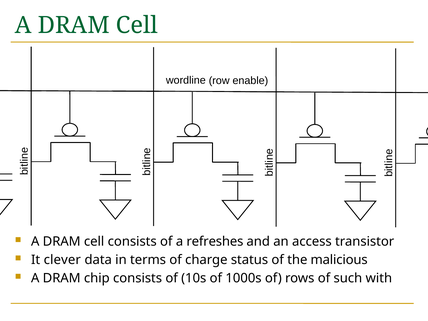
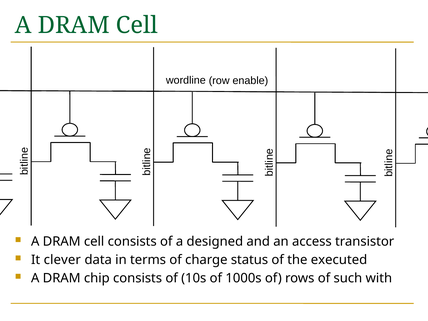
refreshes: refreshes -> designed
malicious: malicious -> executed
